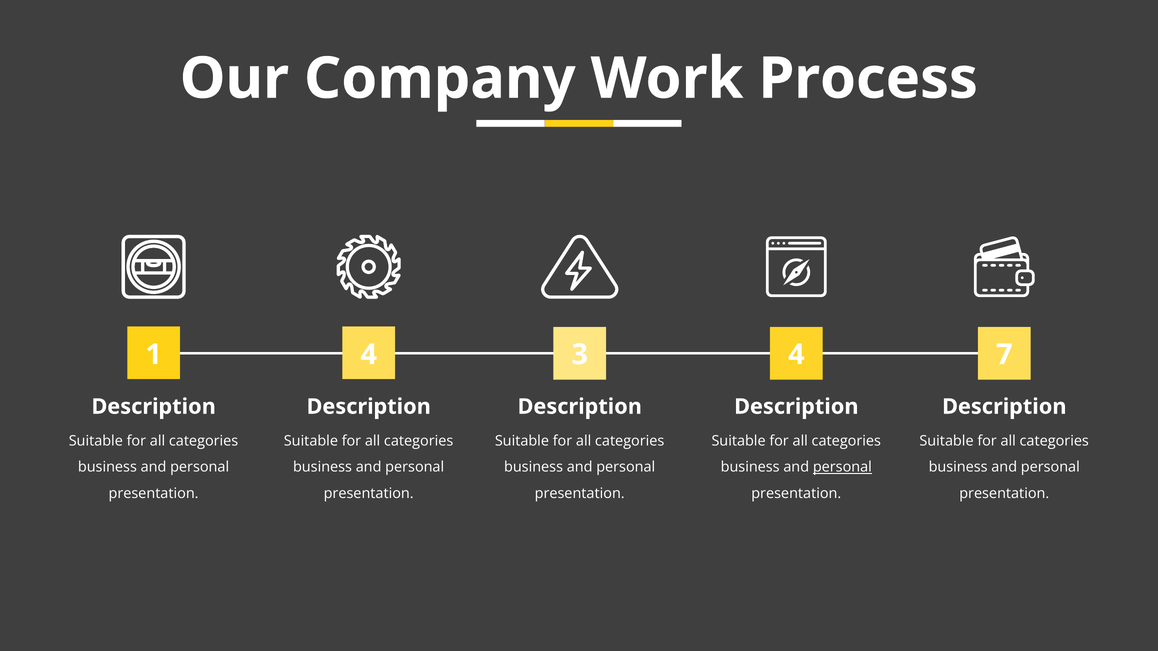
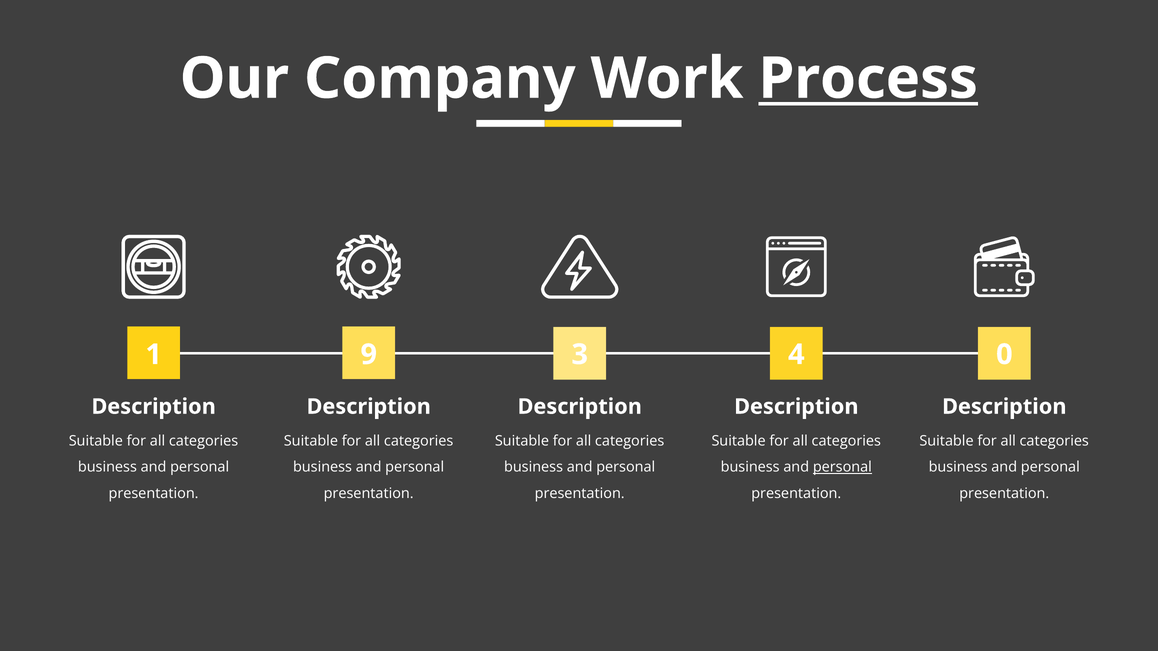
Process underline: none -> present
1 4: 4 -> 9
7: 7 -> 0
